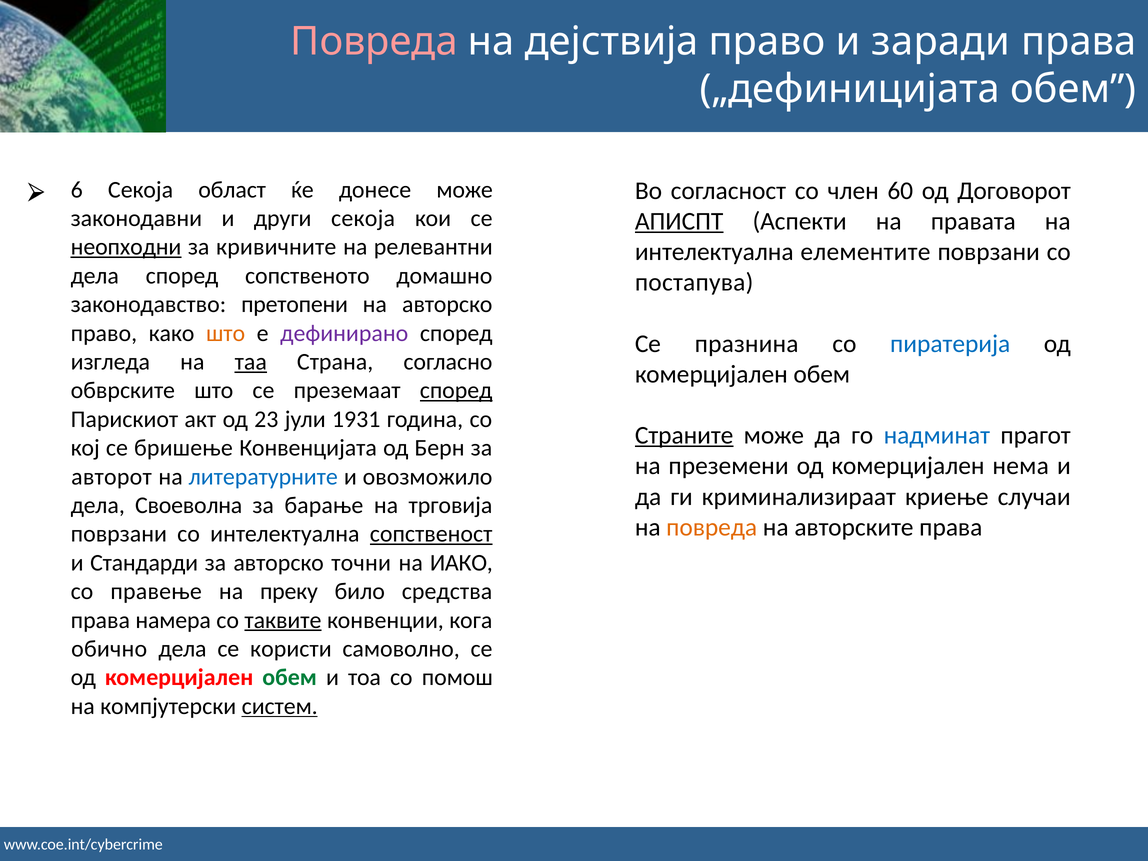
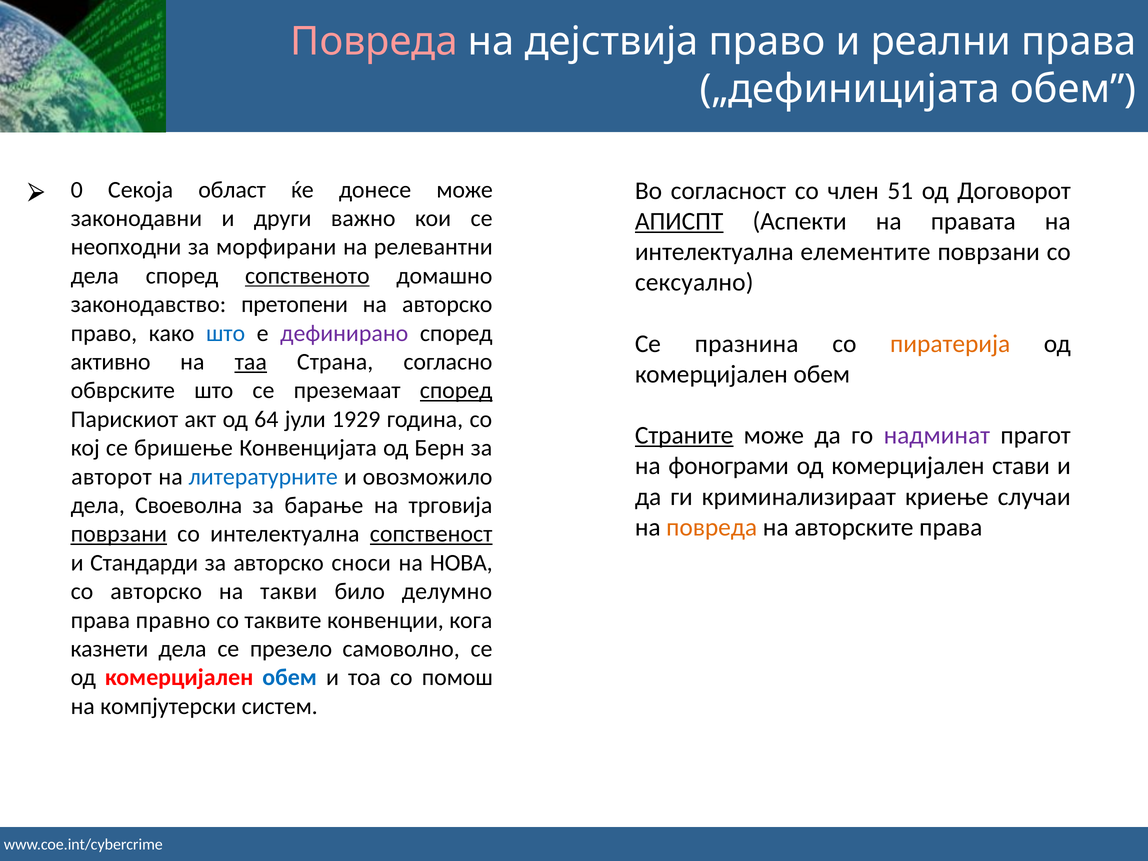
заради: заради -> реални
60: 60 -> 51
6: 6 -> 0
други секоја: секоја -> важно
неопходни underline: present -> none
кривичните: кривичните -> морфирани
сопственото underline: none -> present
постапува: постапува -> сексуално
што at (226, 333) colour: orange -> blue
пиратерија colour: blue -> orange
изгледа: изгледа -> активно
23: 23 -> 64
1931: 1931 -> 1929
надминат colour: blue -> purple
преземени: преземени -> фонограми
нема: нема -> стави
поврзани at (119, 534) underline: none -> present
точни: точни -> сноси
ИАКО: ИАКО -> НОВА
со правење: правење -> авторско
преку: преку -> такви
средства: средства -> делумно
намера: намера -> правно
таквите underline: present -> none
обично: обично -> казнети
користи: користи -> презело
обем at (290, 678) colour: green -> blue
систем underline: present -> none
